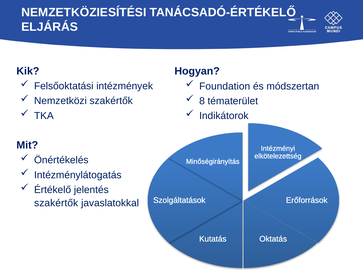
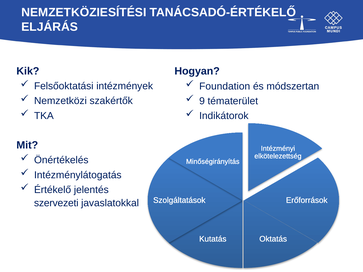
8: 8 -> 9
szakértők at (56, 203): szakértők -> szervezeti
